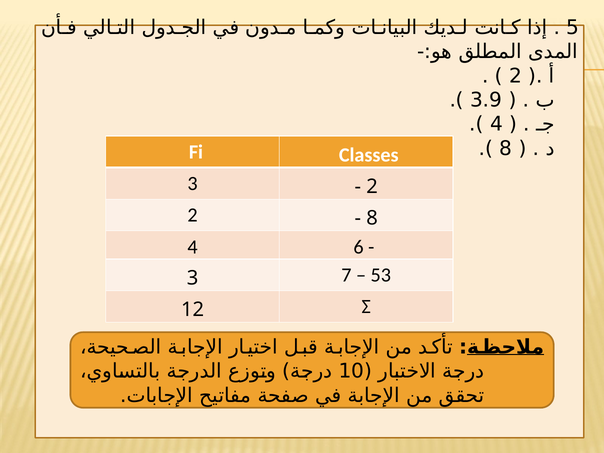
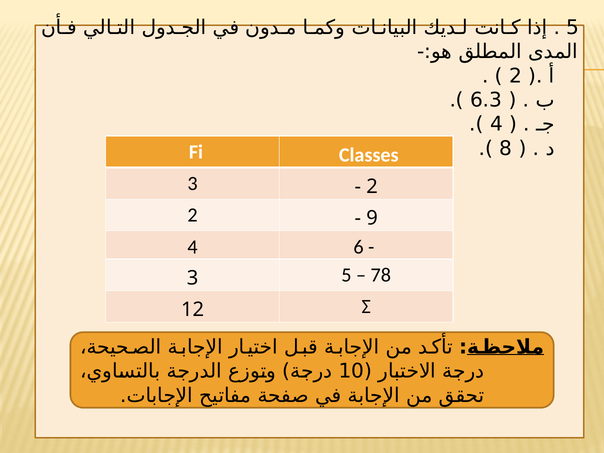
3.9: 3.9 -> 6.3
2 8: 8 -> 9
3 7: 7 -> 5
53: 53 -> 78
